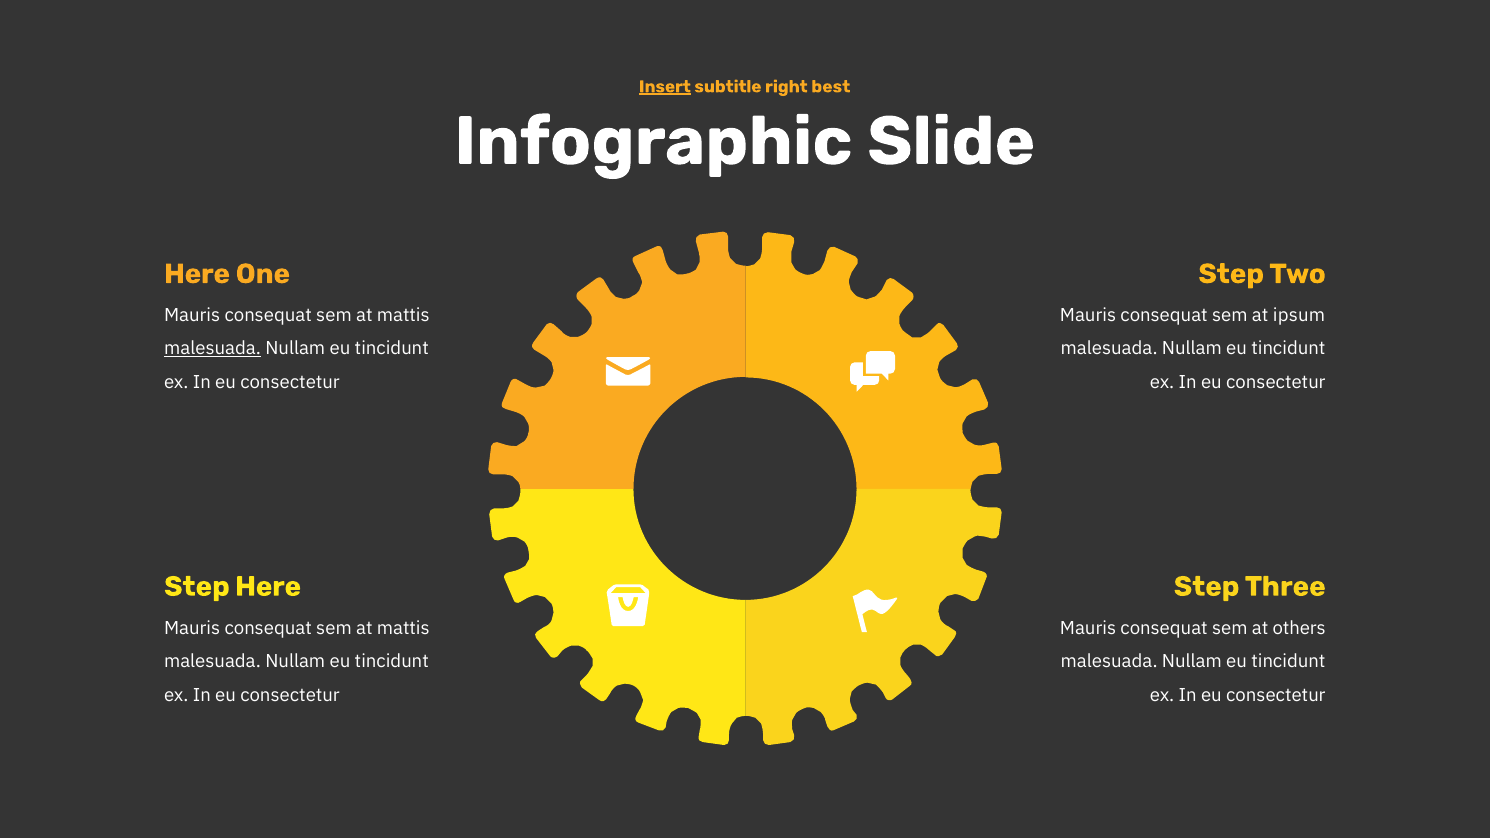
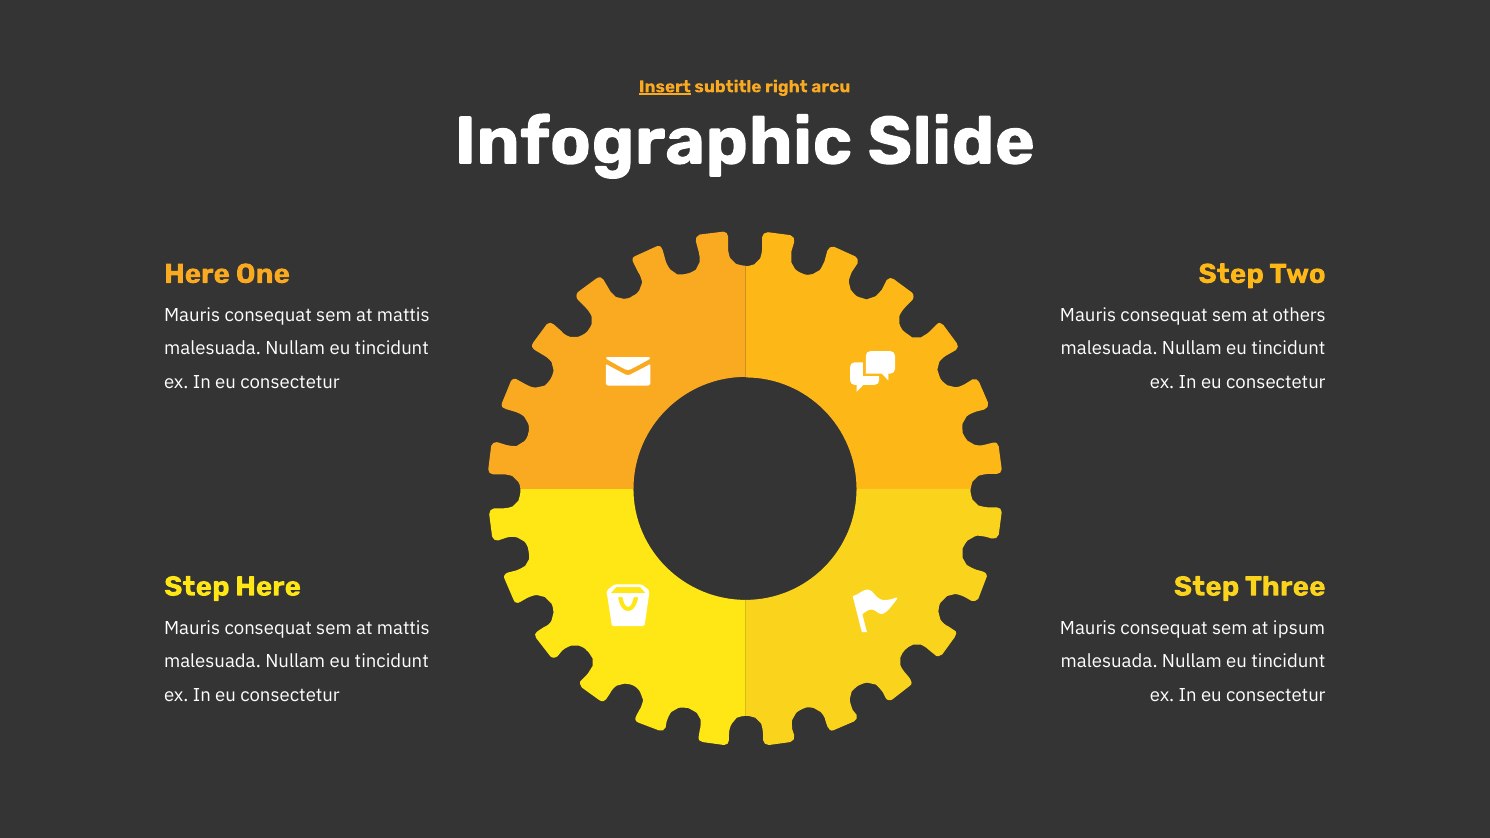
best: best -> arcu
ipsum: ipsum -> others
malesuada at (213, 349) underline: present -> none
others: others -> ipsum
